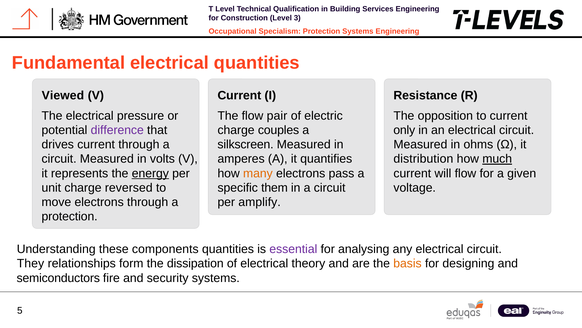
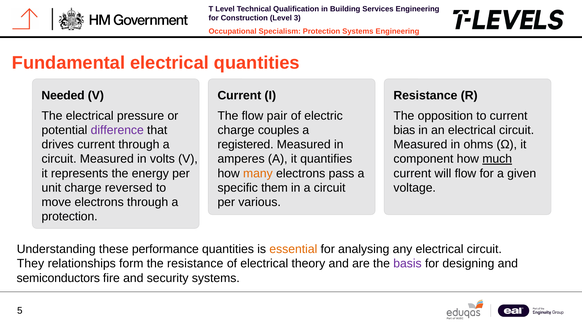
Viewed: Viewed -> Needed
only: only -> bias
silkscreen: silkscreen -> registered
distribution: distribution -> component
energy underline: present -> none
amplify: amplify -> various
components: components -> performance
essential colour: purple -> orange
the dissipation: dissipation -> resistance
basis colour: orange -> purple
